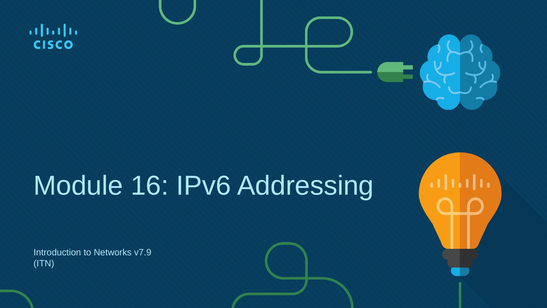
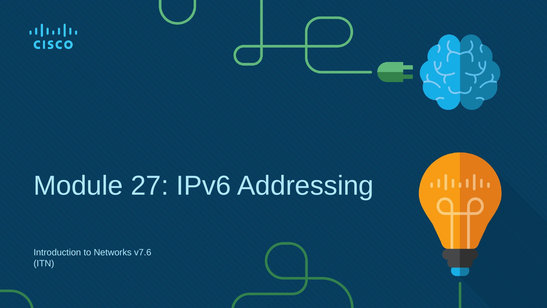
16: 16 -> 27
v7.9: v7.9 -> v7.6
